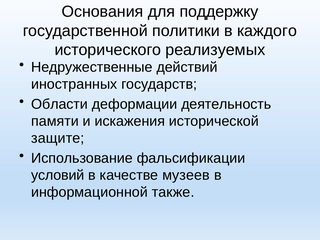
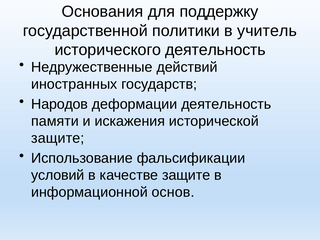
каждого: каждого -> учитель
исторического реализуемых: реализуемых -> деятельность
Области: Области -> Народов
качестве музеев: музеев -> защите
также: также -> основ
